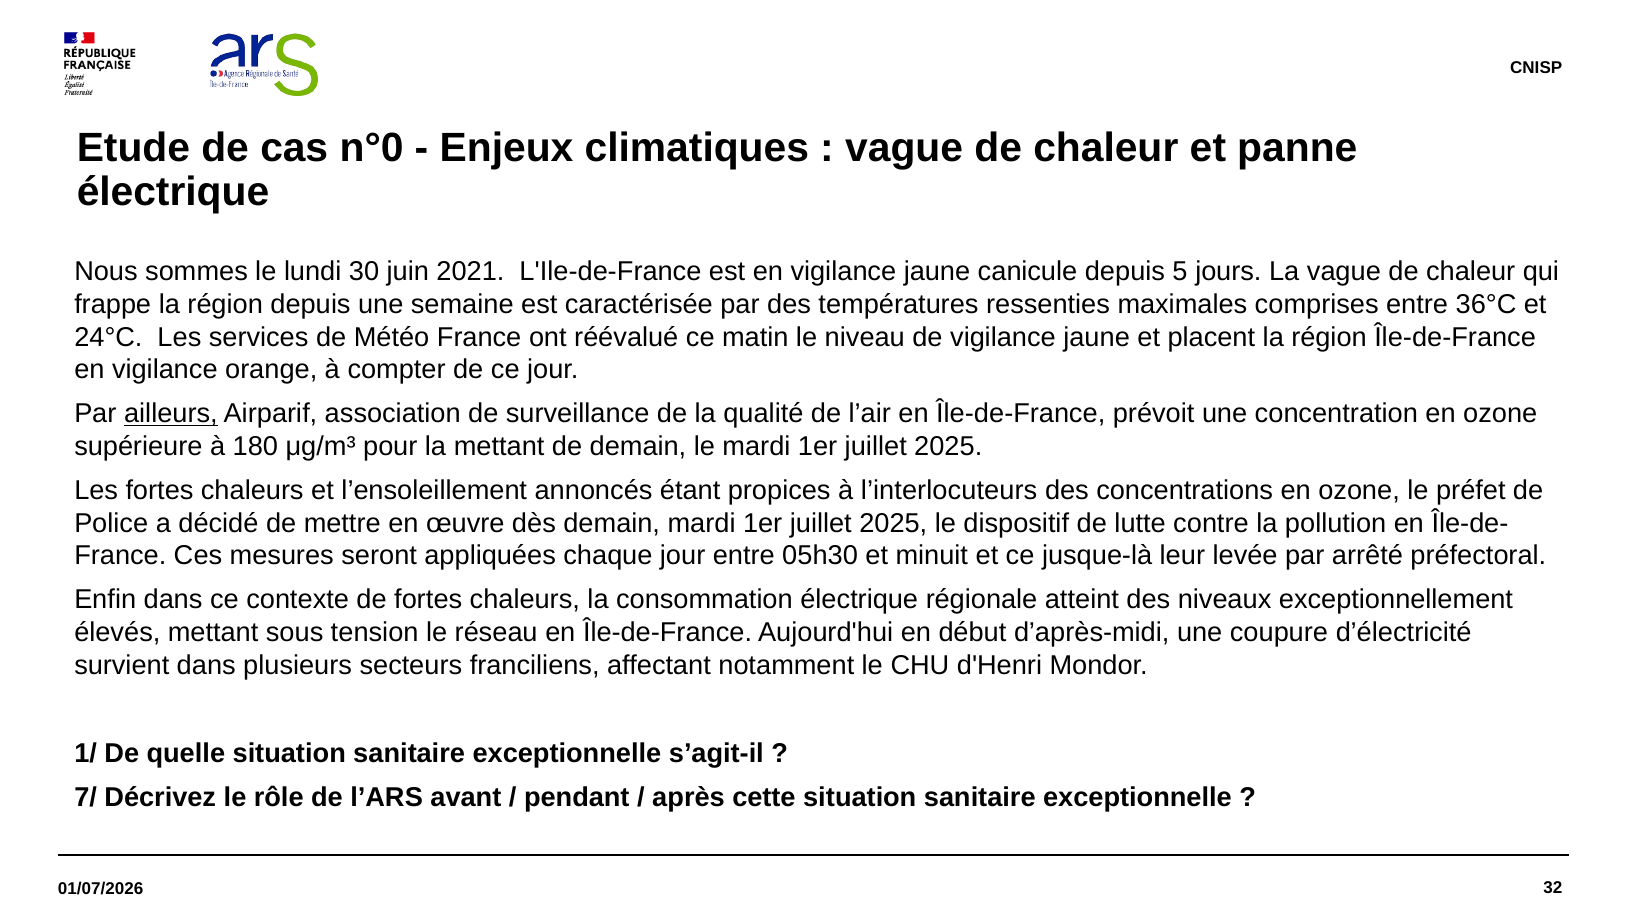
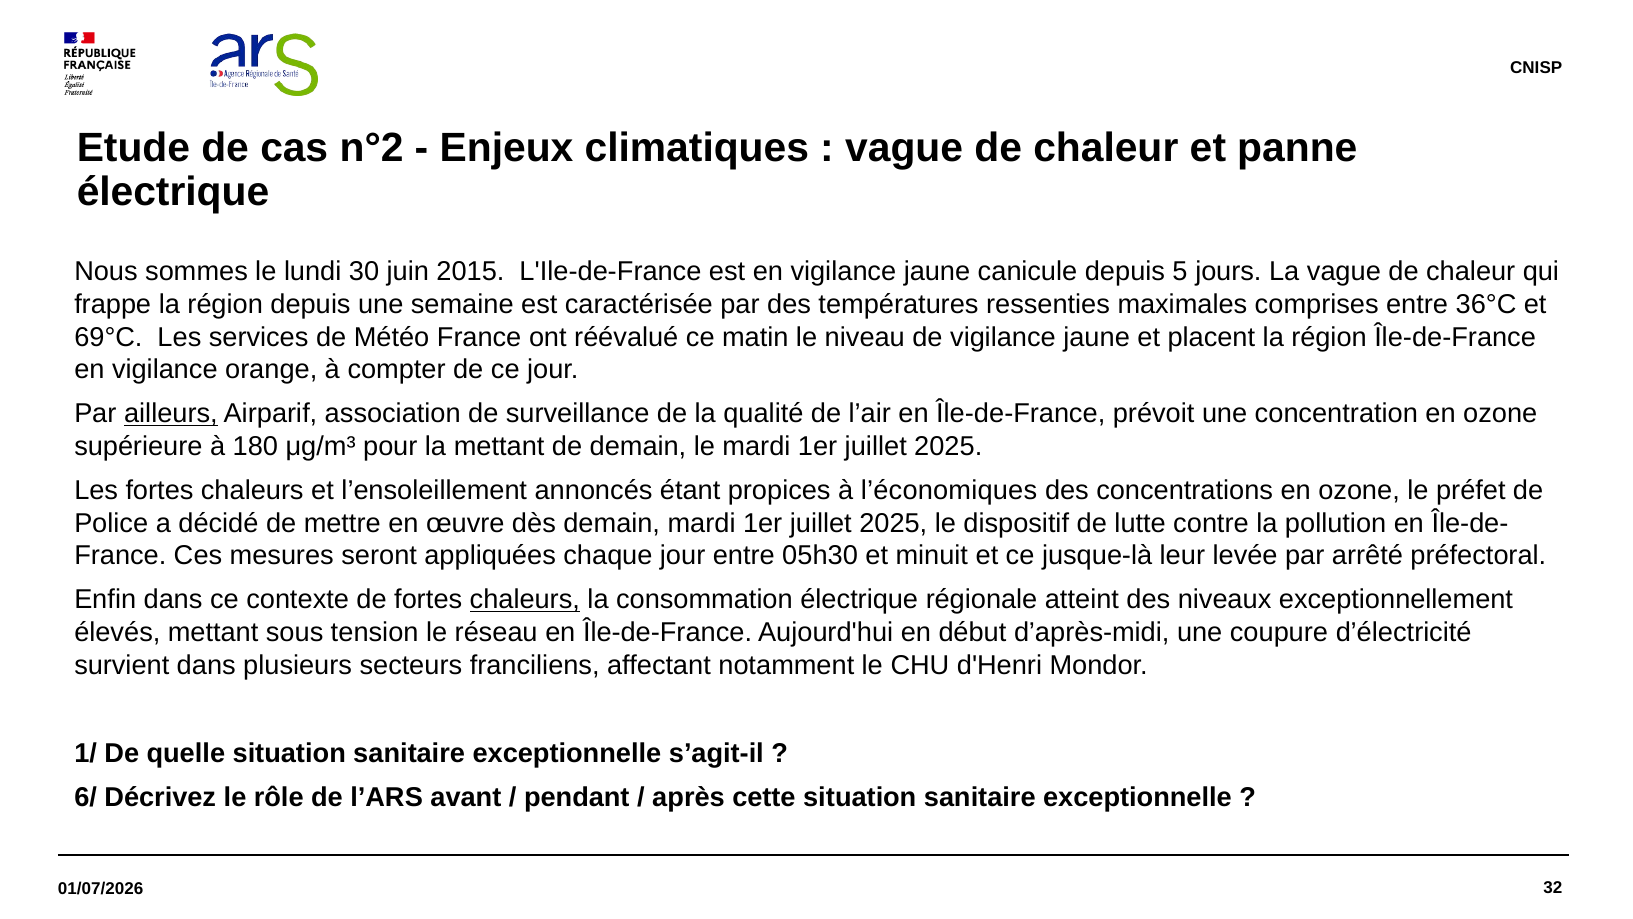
n°0: n°0 -> n°2
2021: 2021 -> 2015
24°C: 24°C -> 69°C
l’interlocuteurs: l’interlocuteurs -> l’économiques
chaleurs at (525, 600) underline: none -> present
7/: 7/ -> 6/
